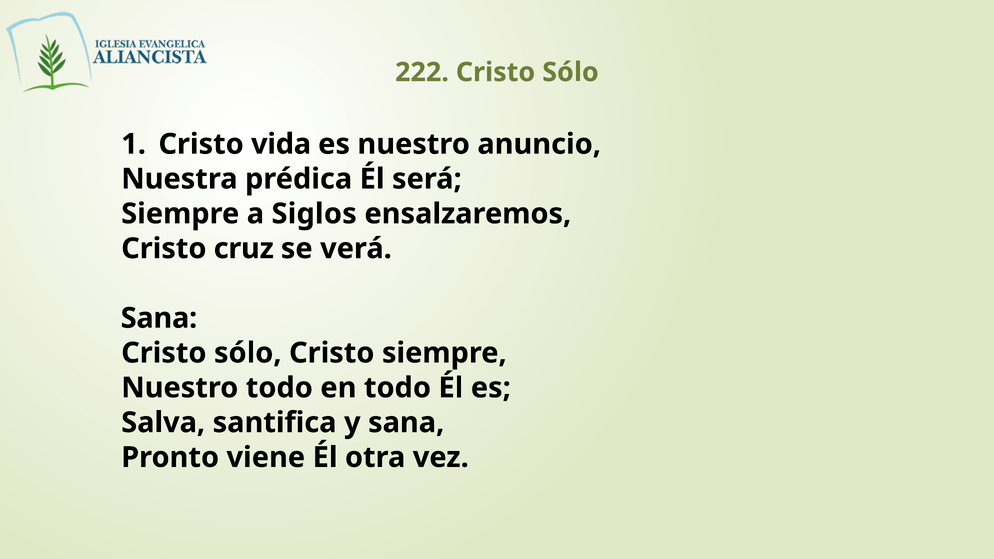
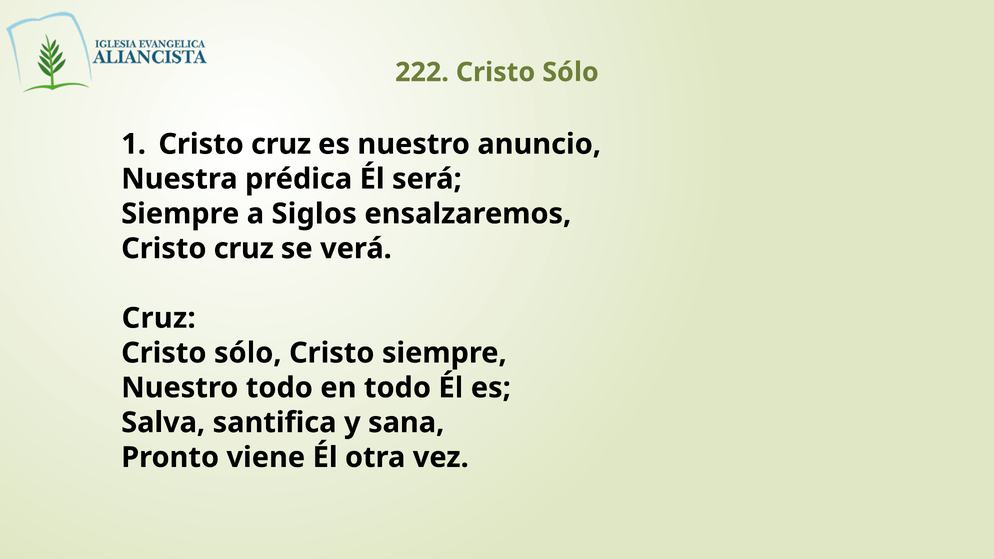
vida at (281, 144): vida -> cruz
Sana at (159, 318): Sana -> Cruz
